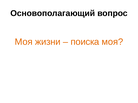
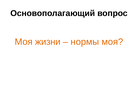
поиска: поиска -> нормы
